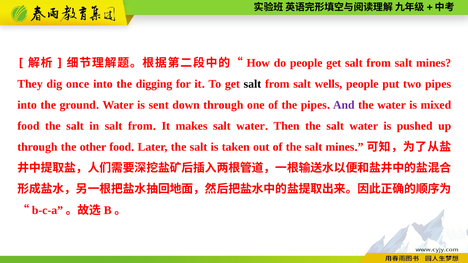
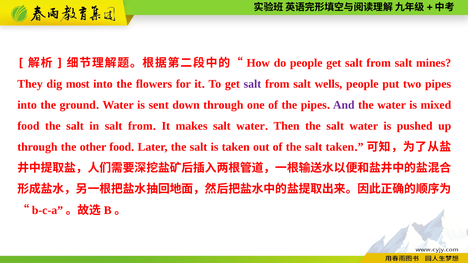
once: once -> most
digging: digging -> flowers
salt at (252, 84) colour: black -> purple
the salt mines: mines -> taken
